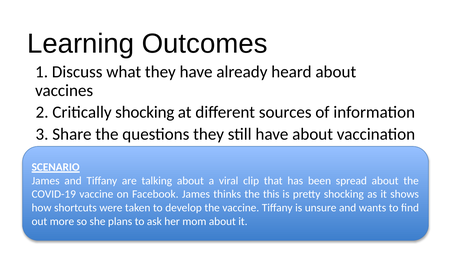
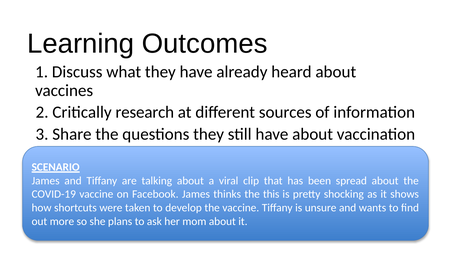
Critically shocking: shocking -> research
